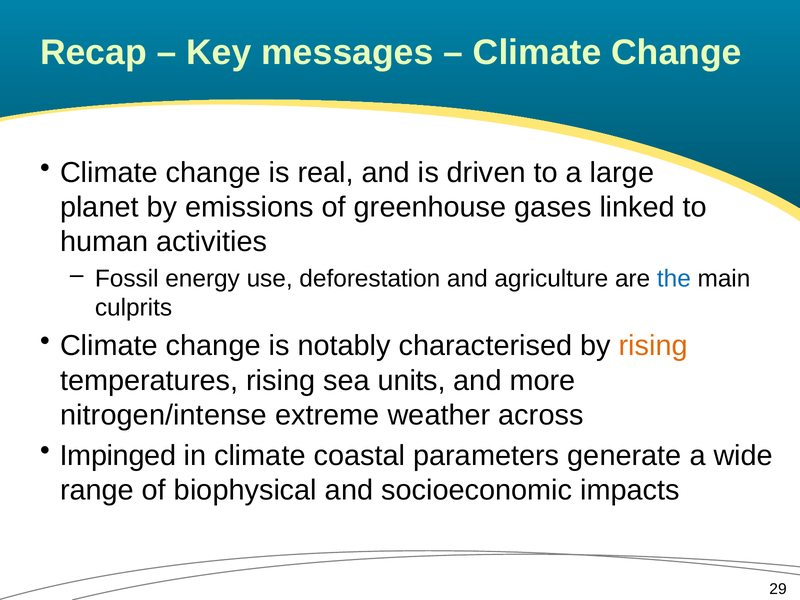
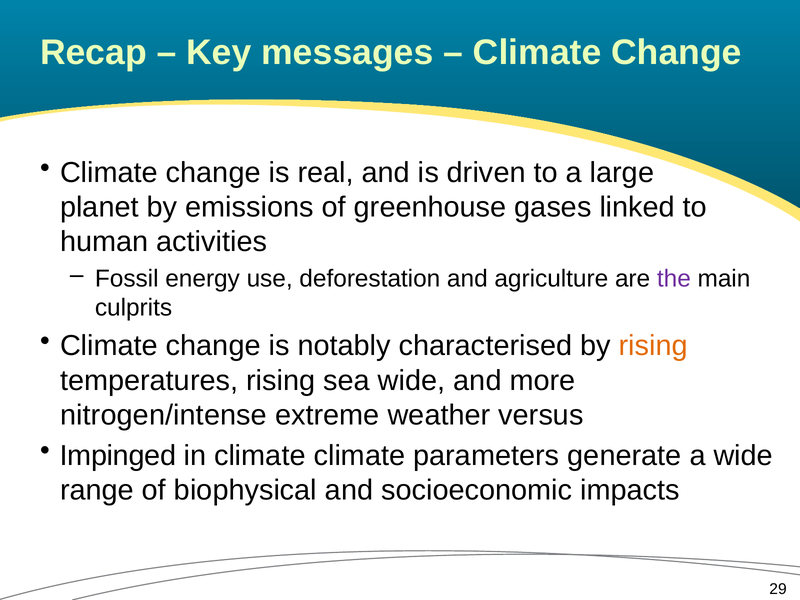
the colour: blue -> purple
sea units: units -> wide
across: across -> versus
climate coastal: coastal -> climate
